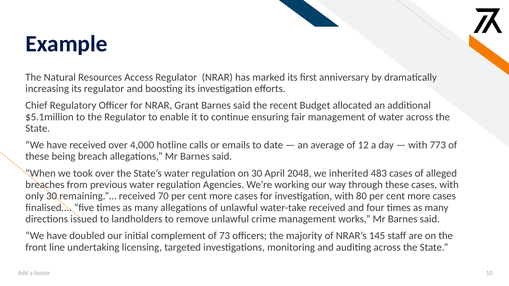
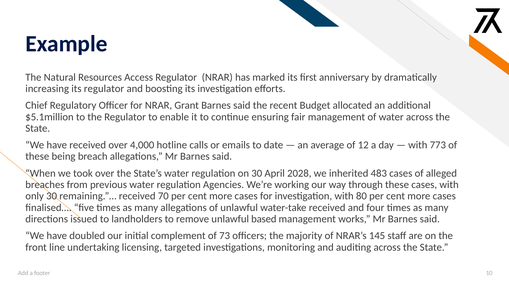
2048: 2048 -> 2028
crime: crime -> based
